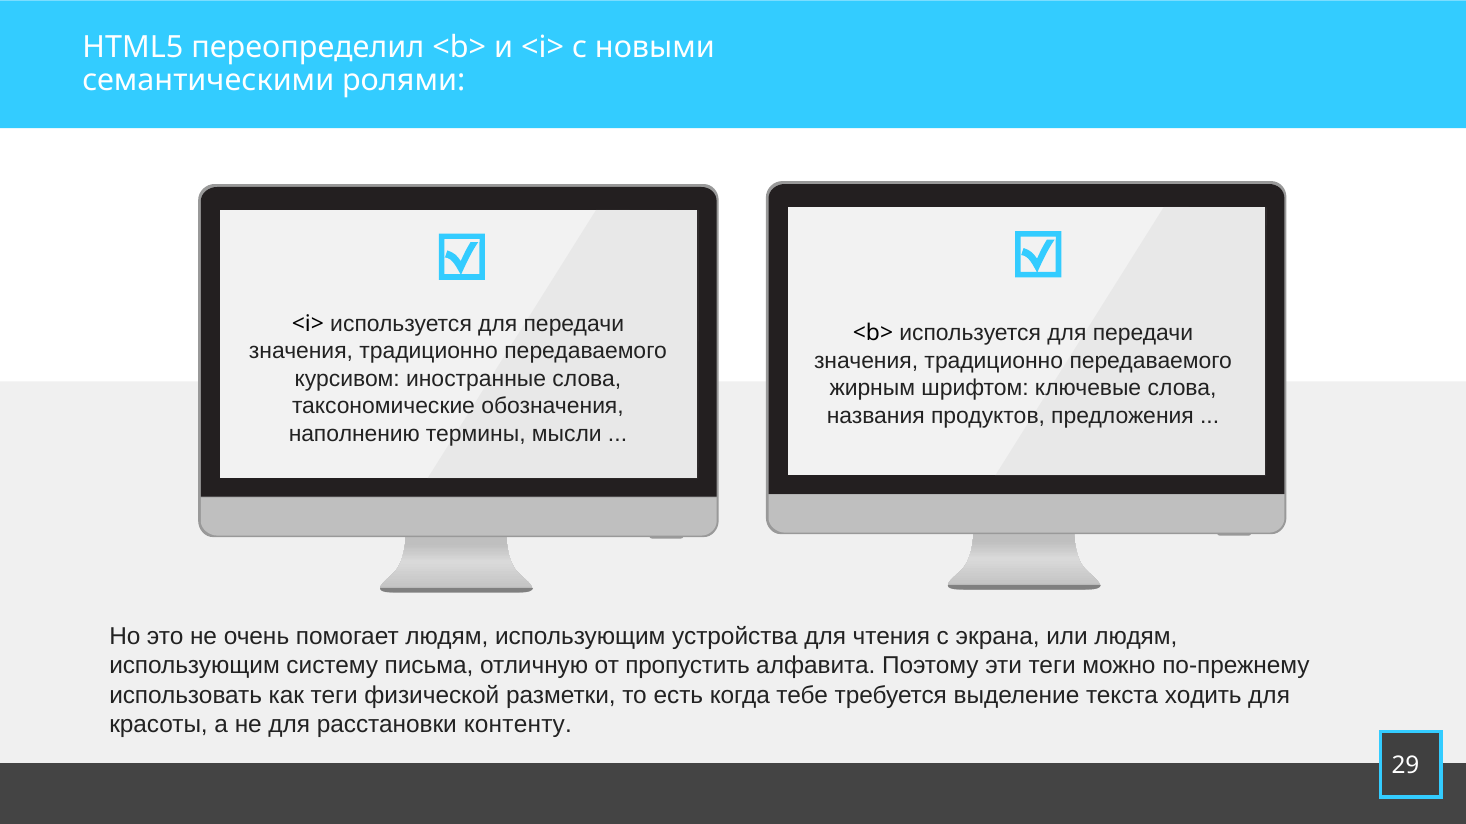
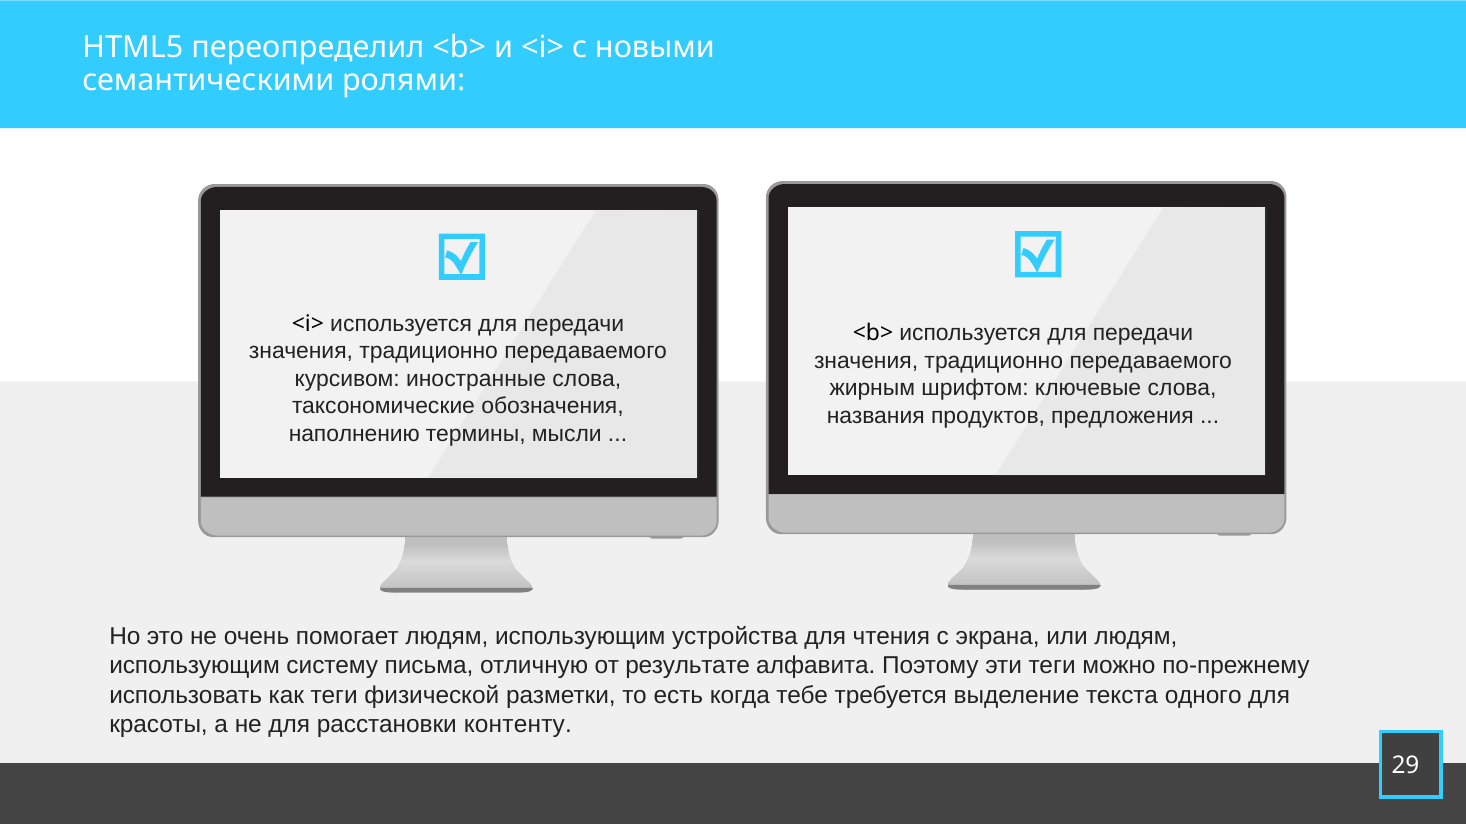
пропустить: пропустить -> результате
ходить: ходить -> одного
